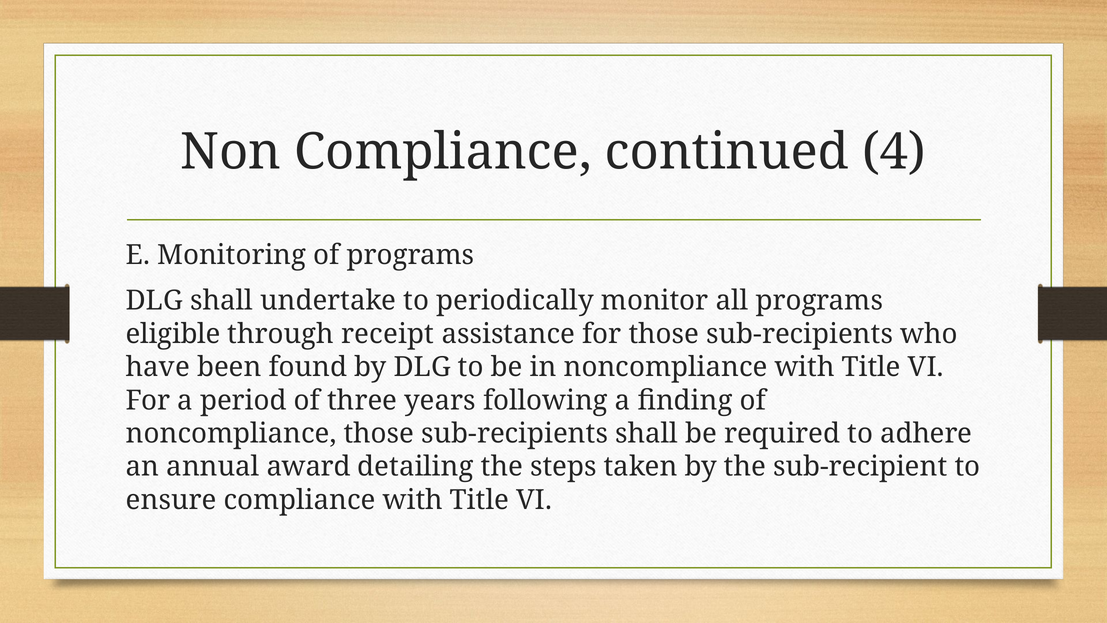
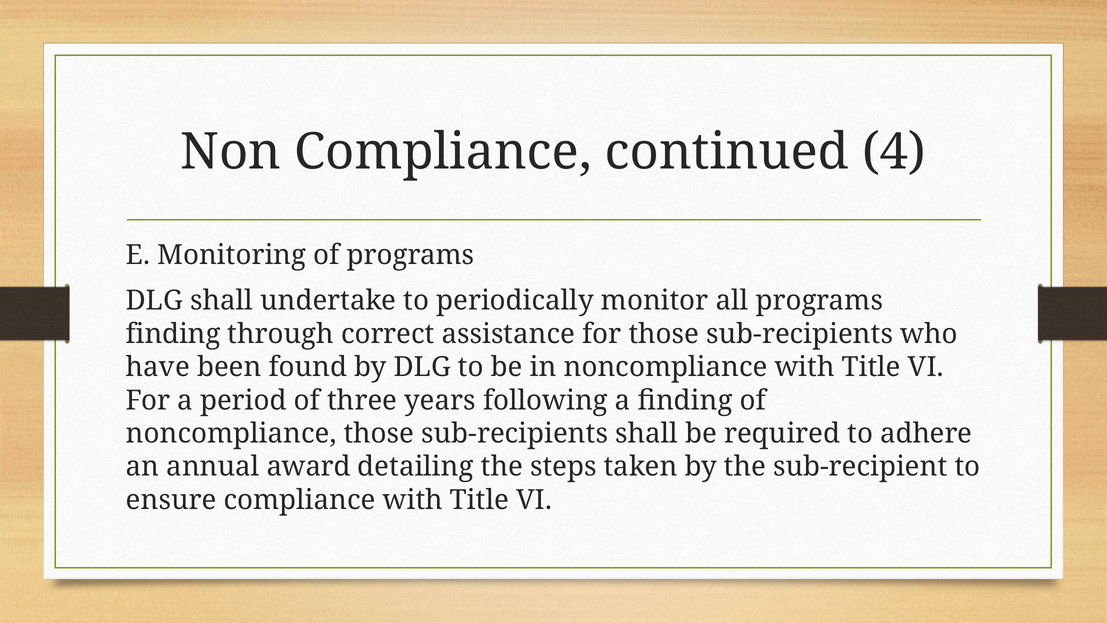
eligible at (173, 334): eligible -> finding
receipt: receipt -> correct
